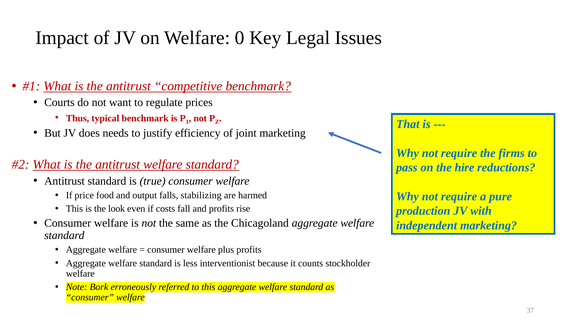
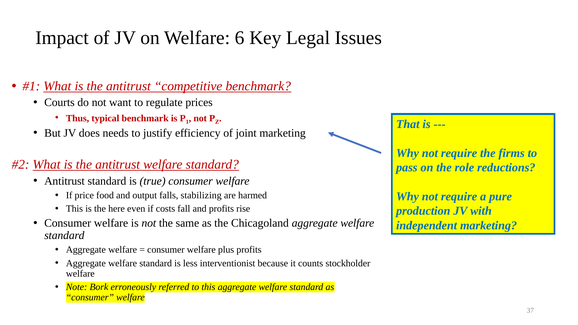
0: 0 -> 6
hire: hire -> role
look: look -> here
